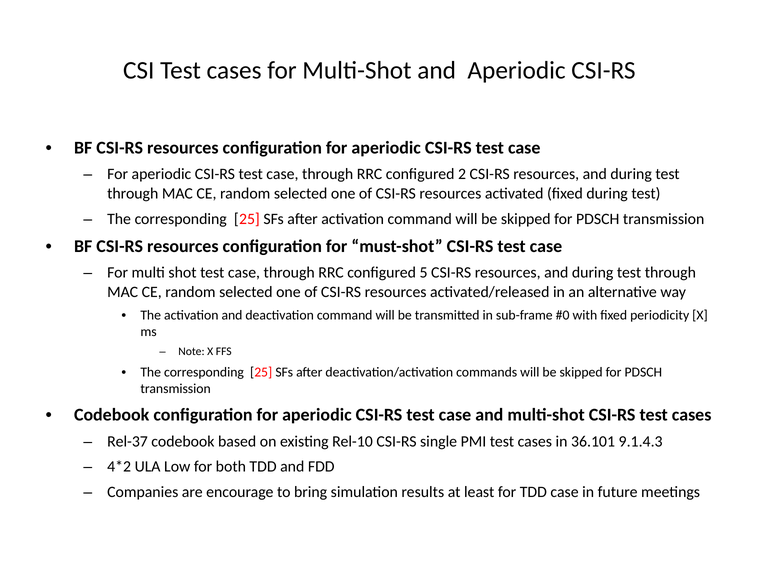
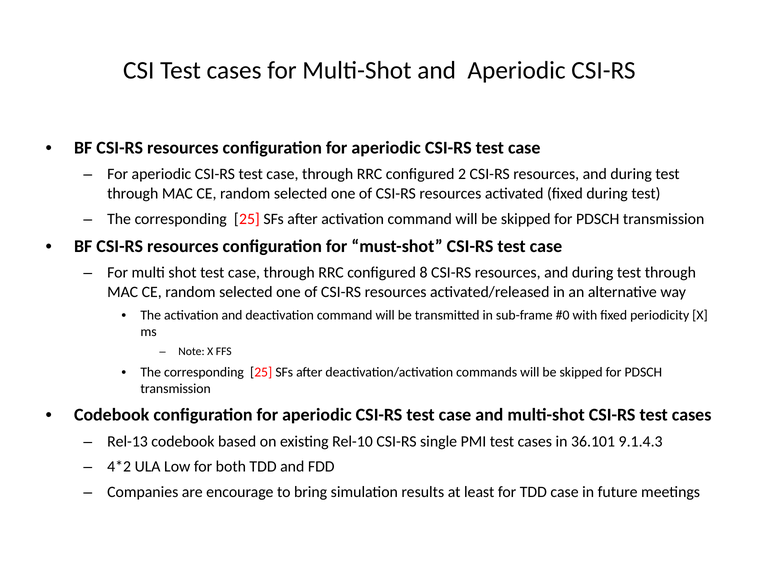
5: 5 -> 8
Rel-37: Rel-37 -> Rel-13
